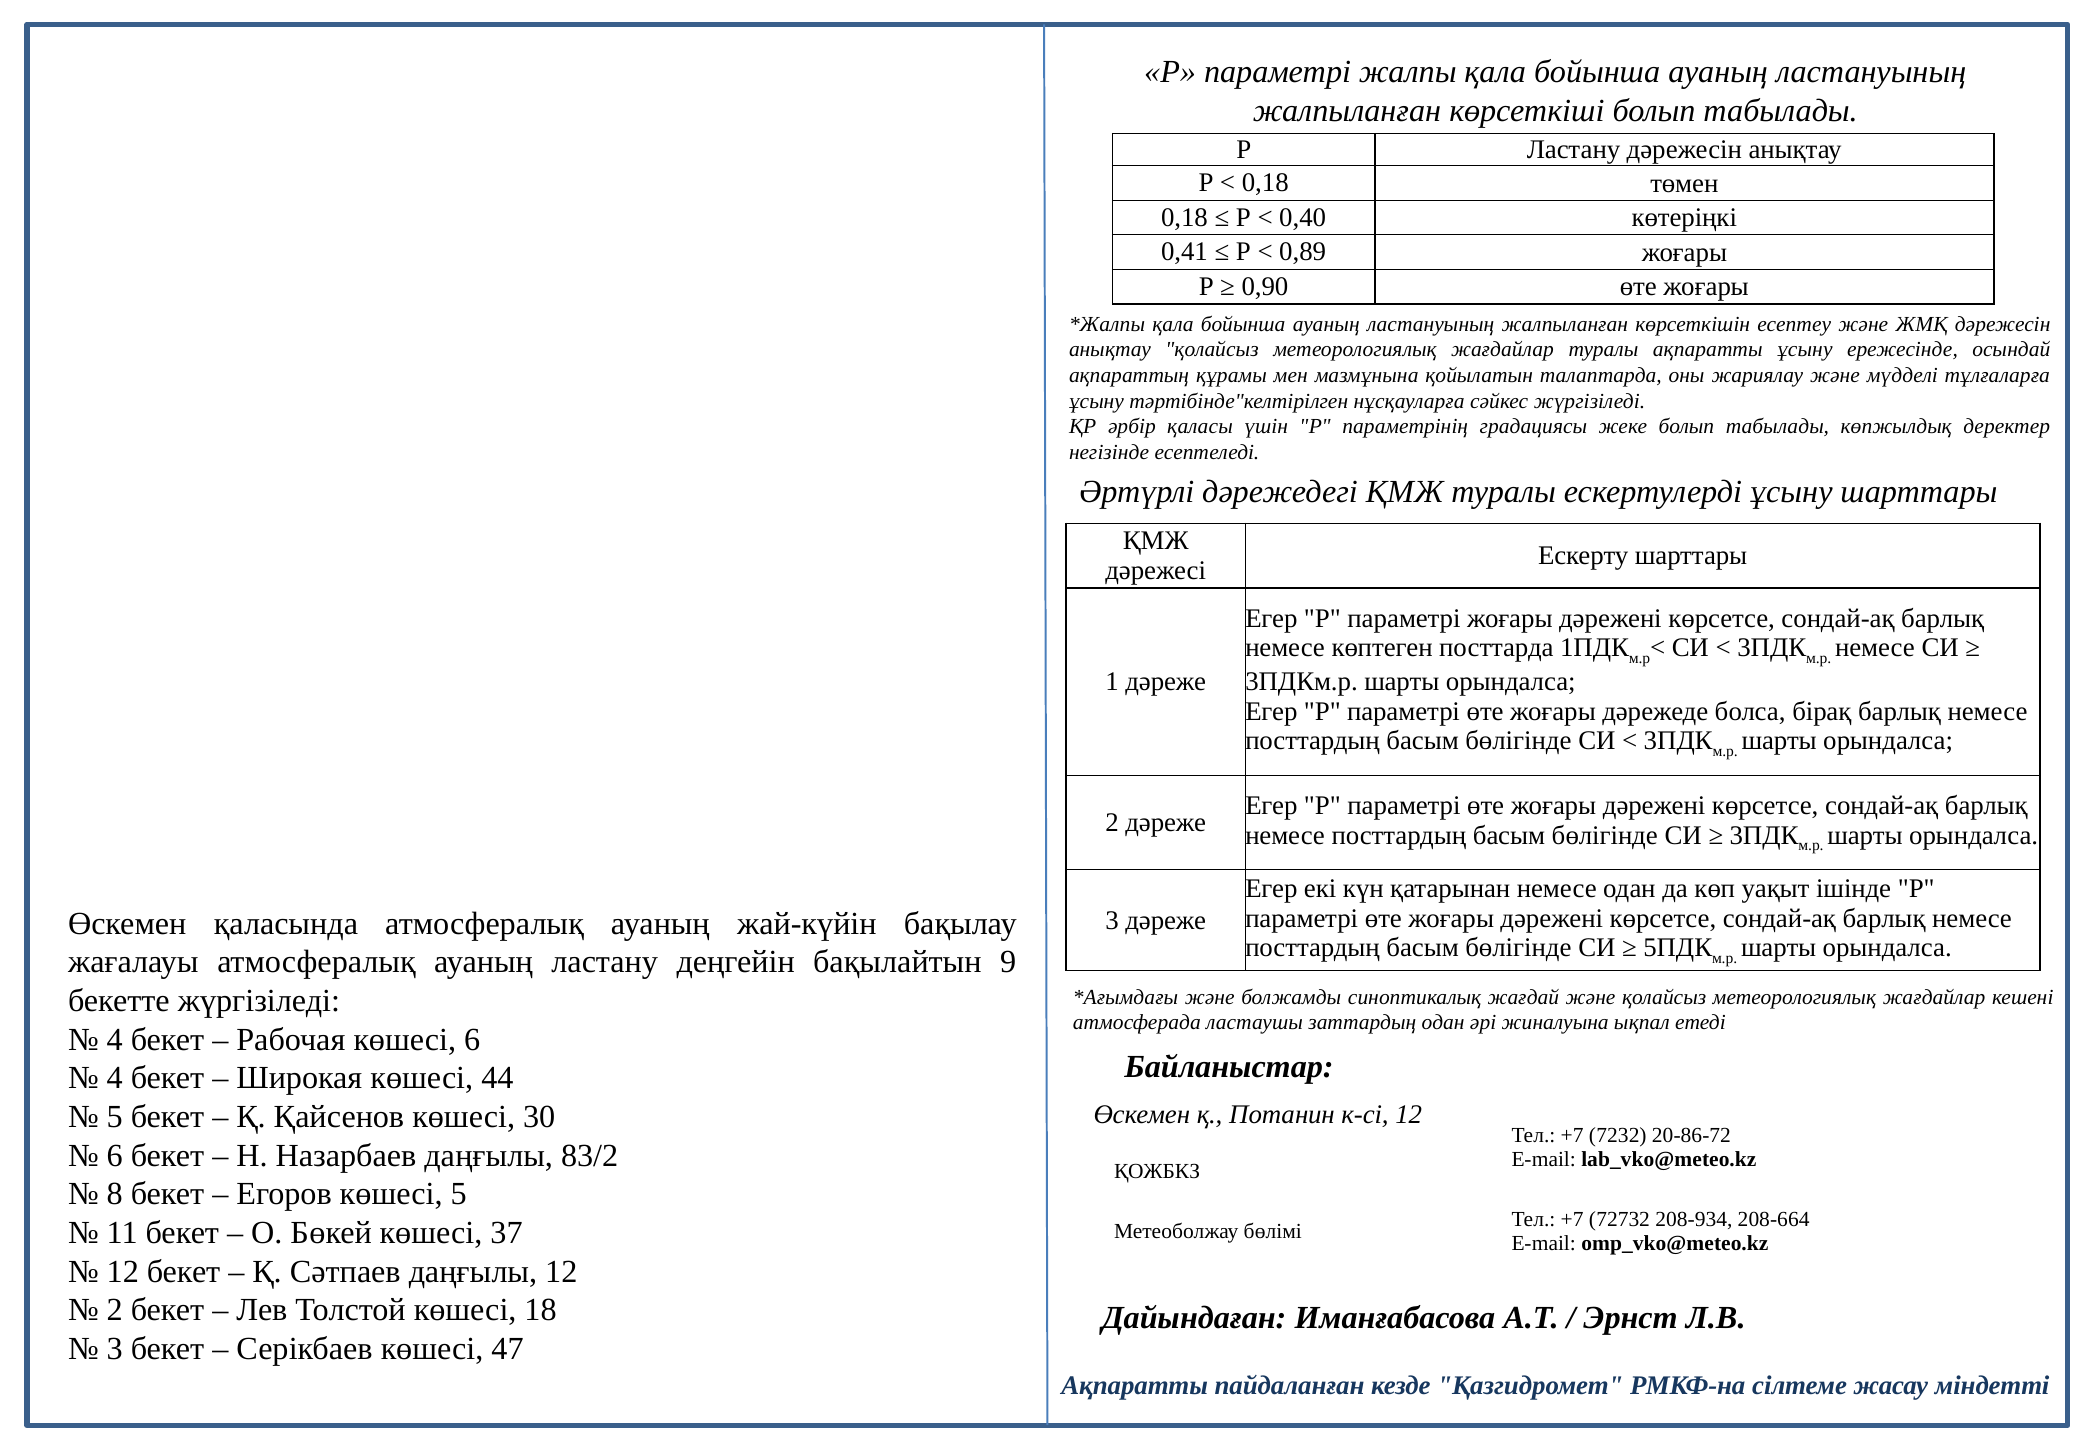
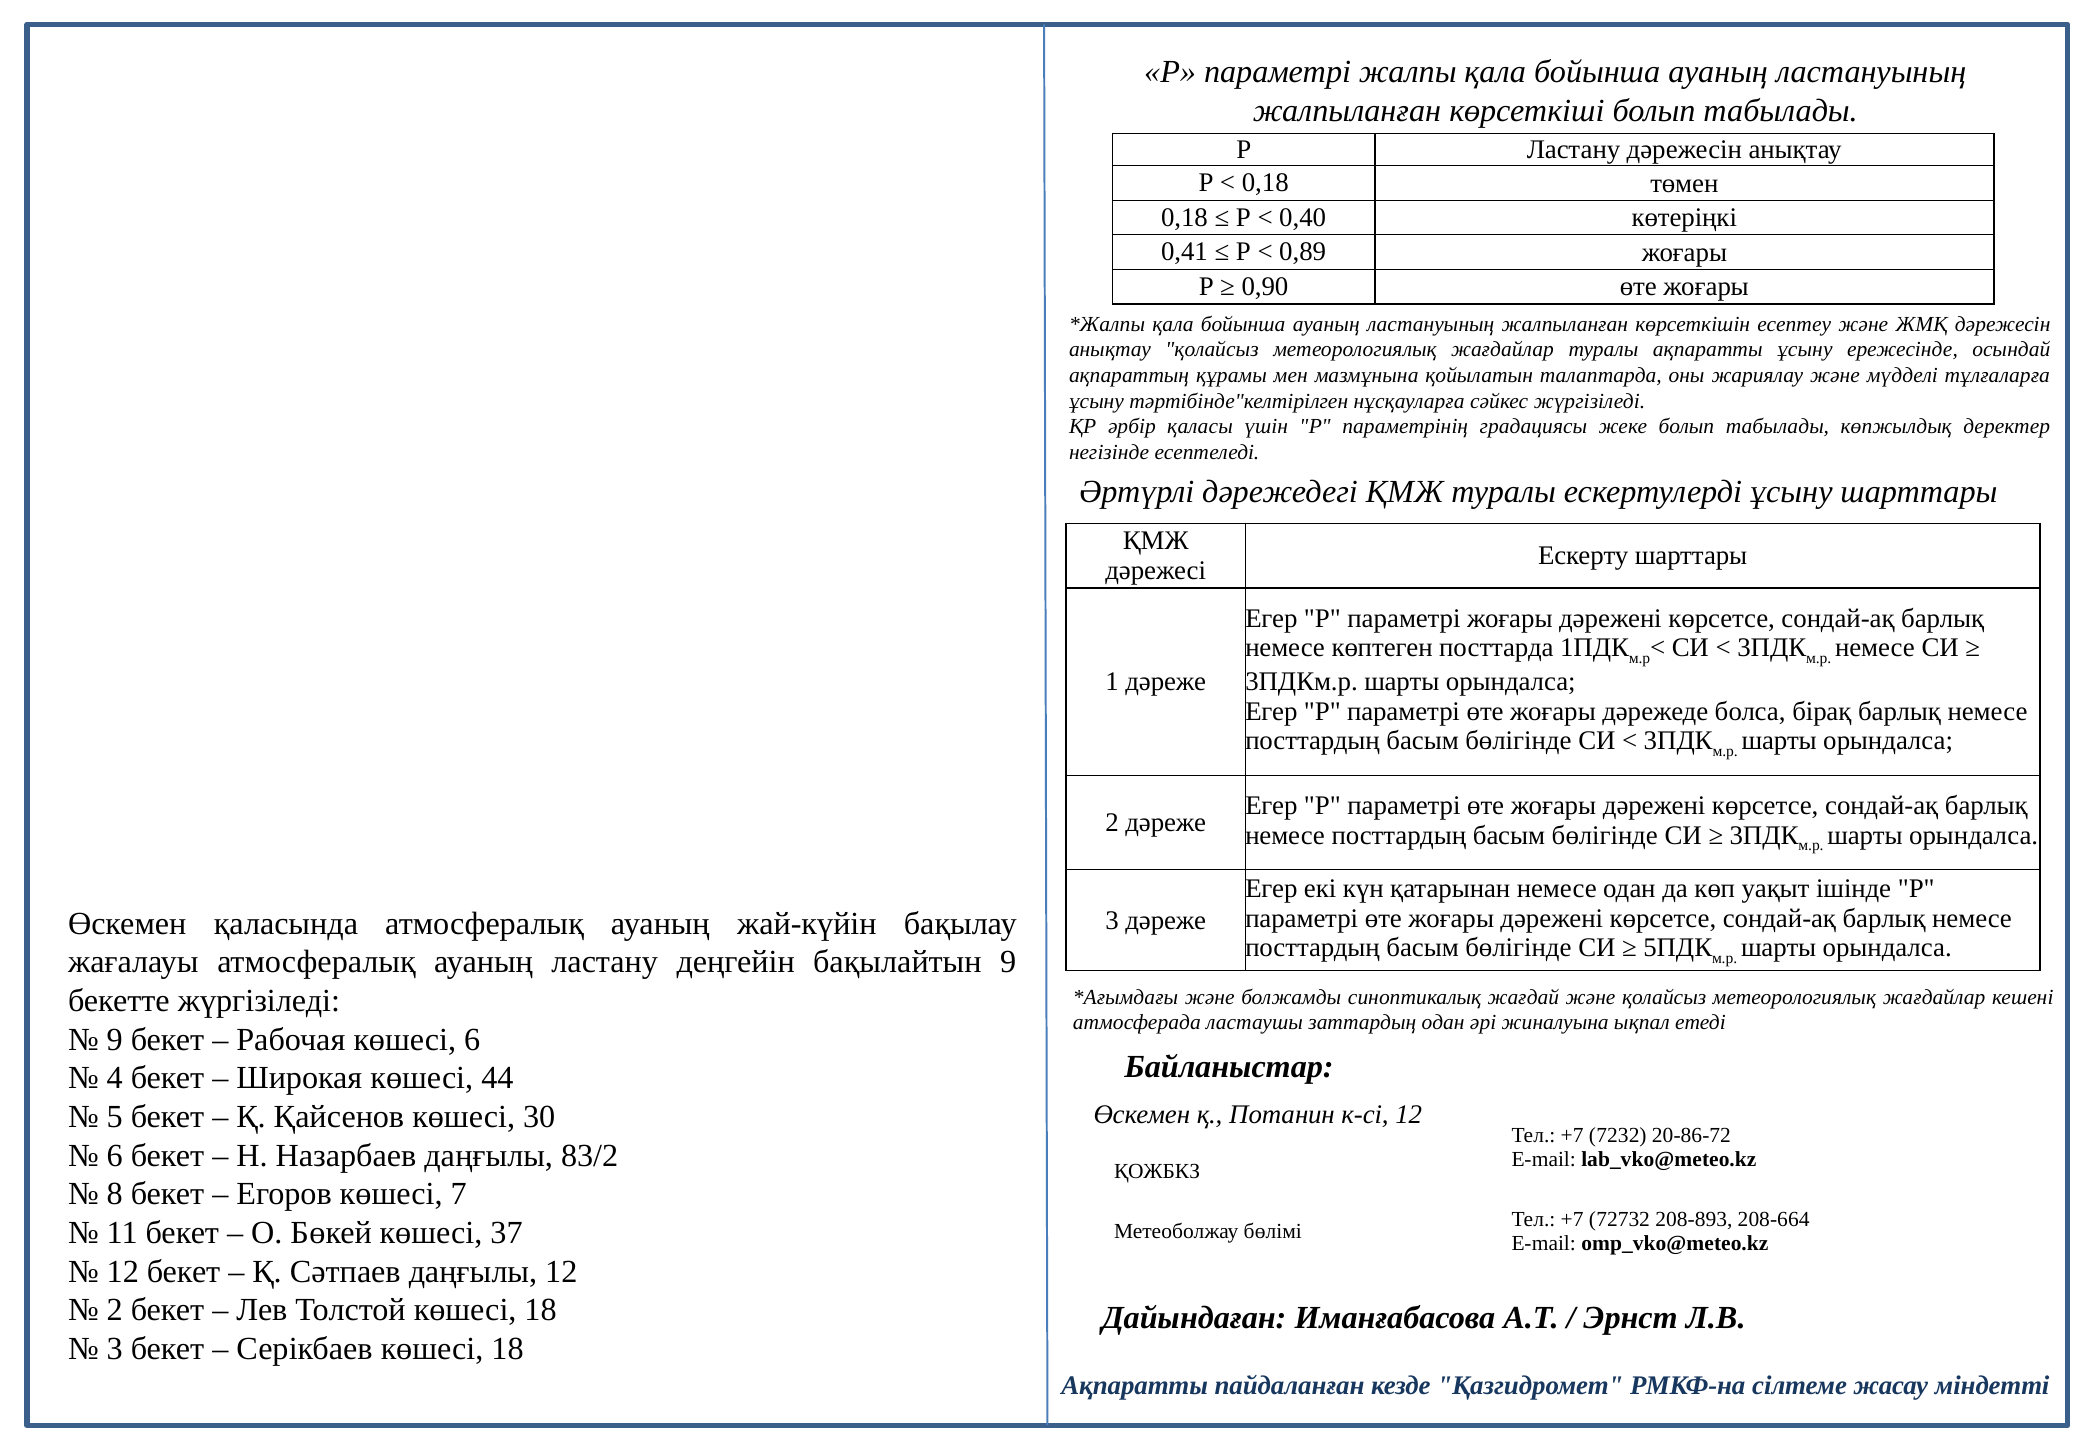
4 at (115, 1040): 4 -> 9
көшесі 5: 5 -> 7
208-934: 208-934 -> 208-893
Серікбаев көшесі 47: 47 -> 18
